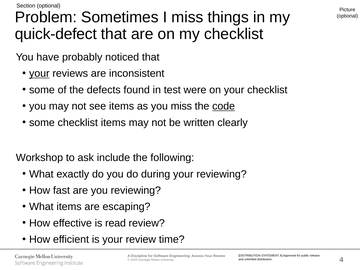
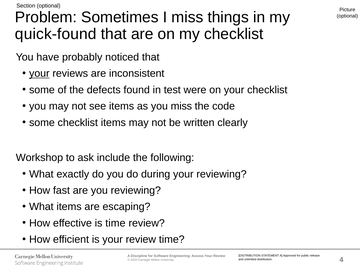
quick-defect: quick-defect -> quick-found
code underline: present -> none
is read: read -> time
